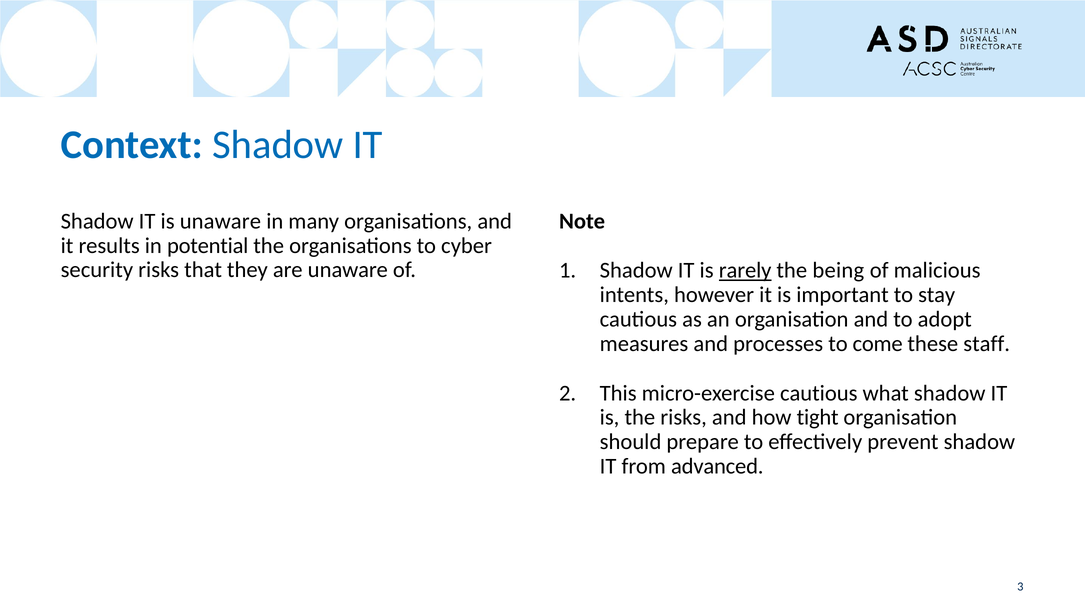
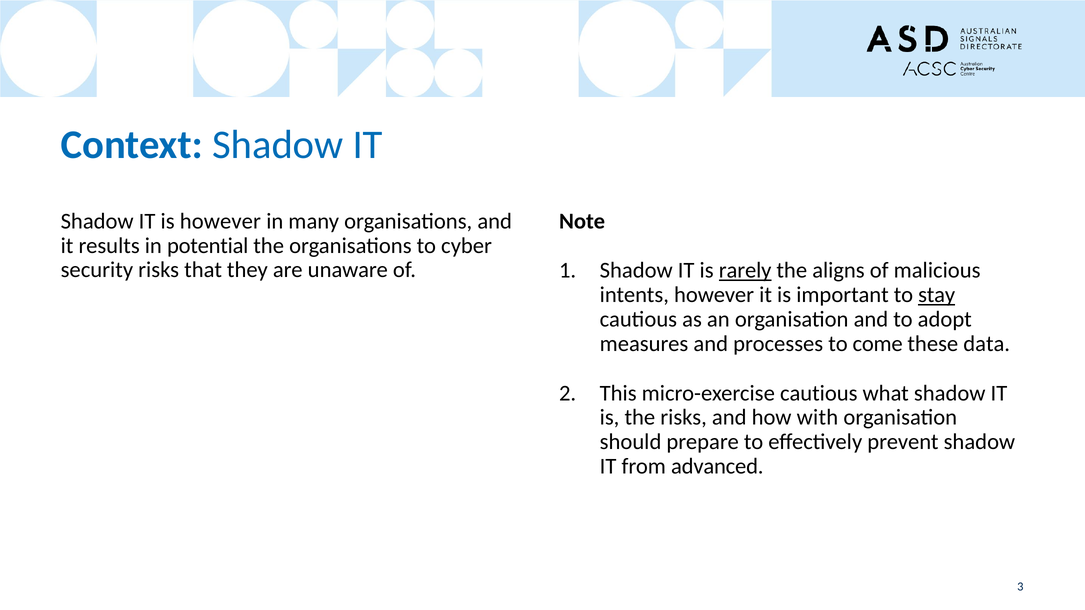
is unaware: unaware -> however
being: being -> aligns
stay underline: none -> present
staff: staff -> data
tight: tight -> with
